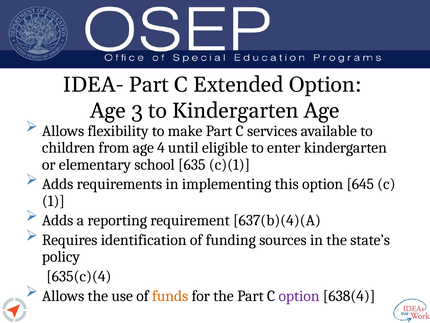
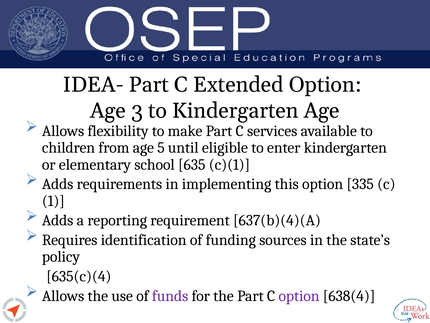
4: 4 -> 5
645: 645 -> 335
funds colour: orange -> purple
